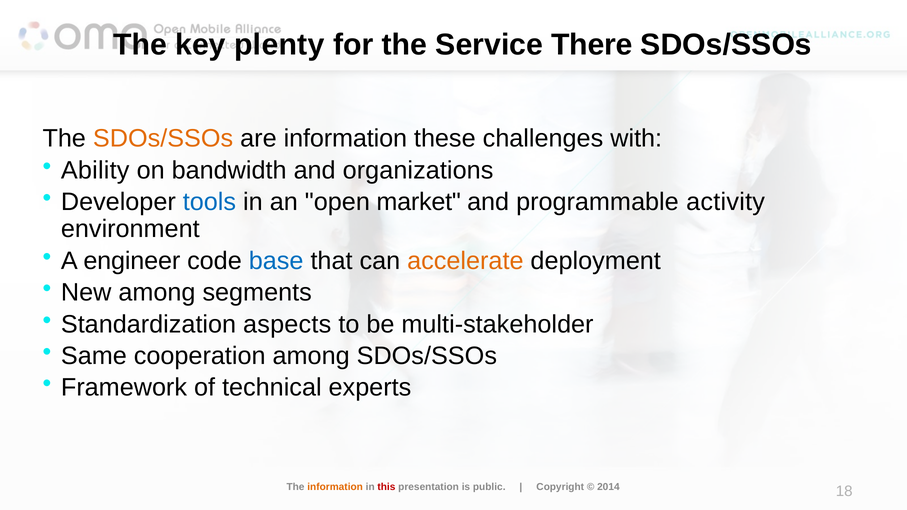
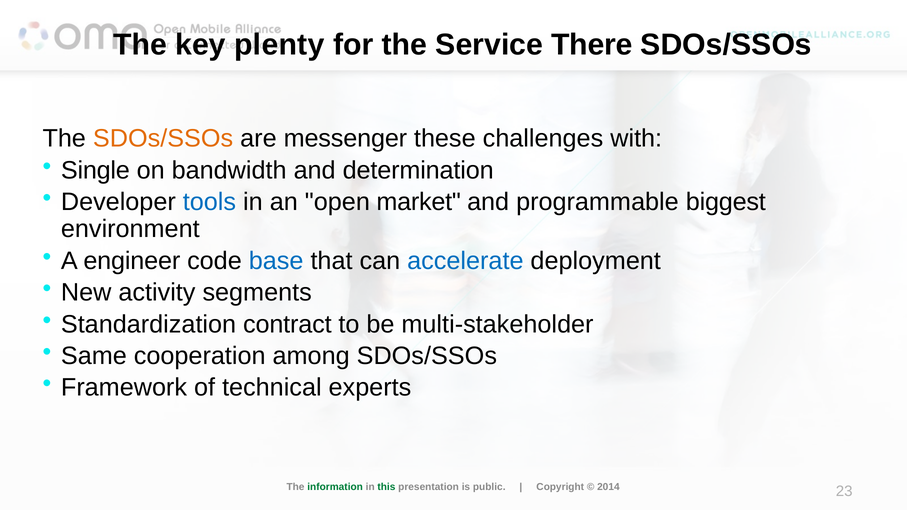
are information: information -> messenger
Ability: Ability -> Single
organizations: organizations -> determination
activity: activity -> biggest
accelerate colour: orange -> blue
New among: among -> activity
aspects: aspects -> contract
information at (335, 487) colour: orange -> green
this colour: red -> green
18: 18 -> 23
